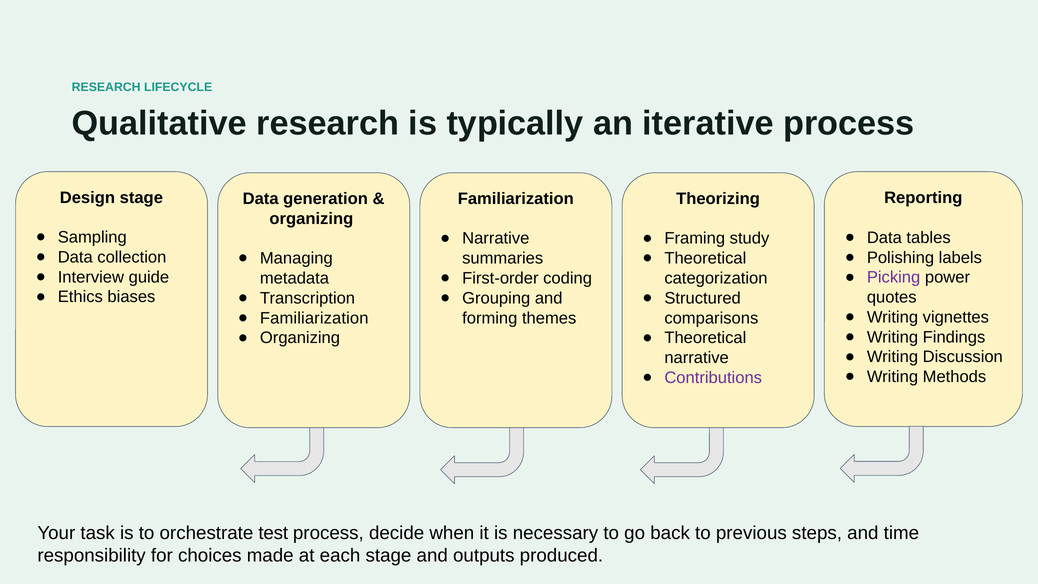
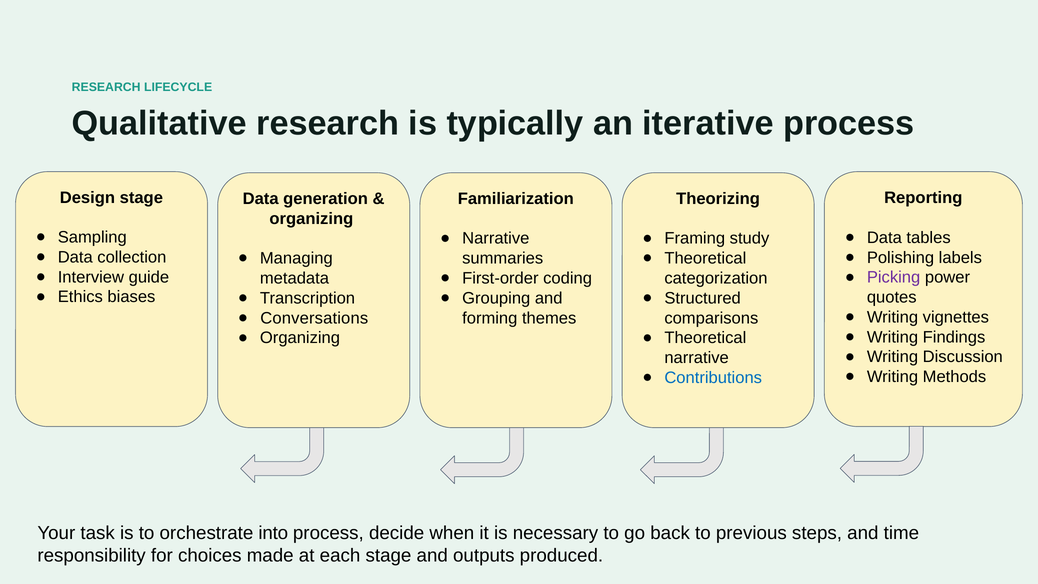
Familiarization at (314, 318): Familiarization -> Conversations
Contributions colour: purple -> blue
test: test -> into
